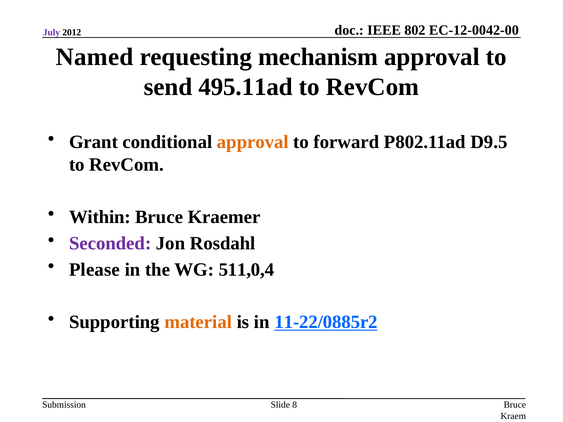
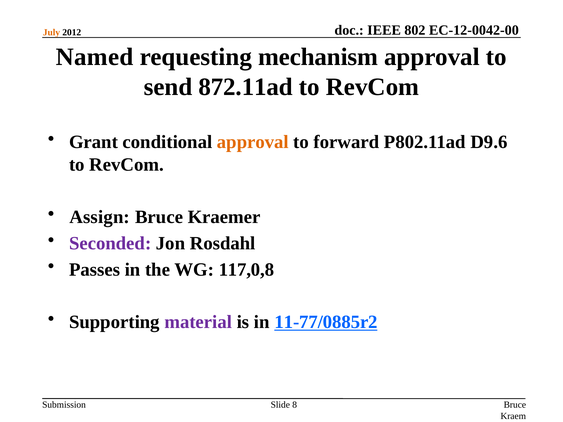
July colour: purple -> orange
495.11ad: 495.11ad -> 872.11ad
D9.5: D9.5 -> D9.6
Within: Within -> Assign
Please: Please -> Passes
511,0,4: 511,0,4 -> 117,0,8
material colour: orange -> purple
11-22/0885r2: 11-22/0885r2 -> 11-77/0885r2
